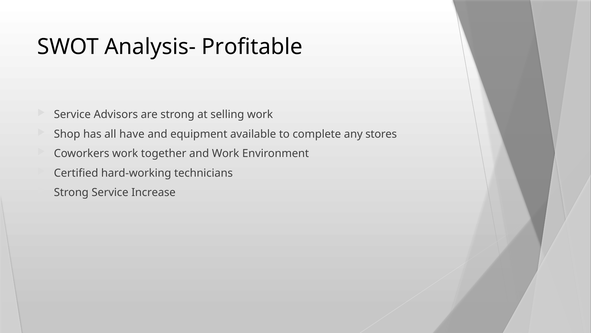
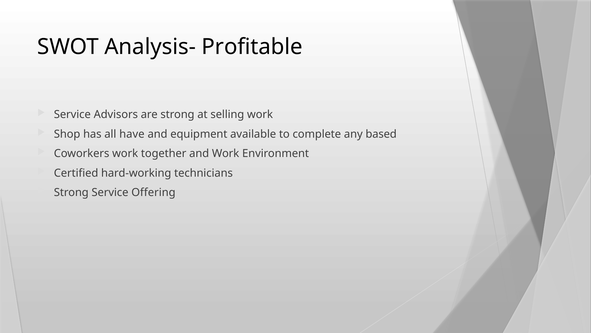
stores: stores -> based
Increase: Increase -> Offering
